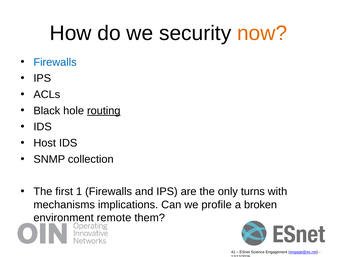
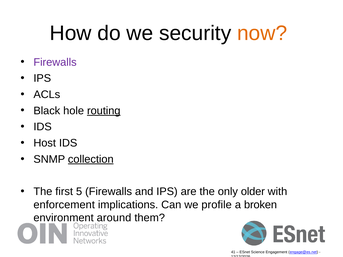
Firewalls at (55, 62) colour: blue -> purple
collection underline: none -> present
1: 1 -> 5
turns: turns -> older
mechanisms: mechanisms -> enforcement
remote: remote -> around
